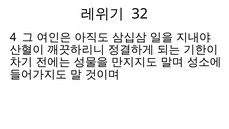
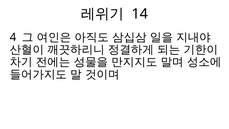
32: 32 -> 14
